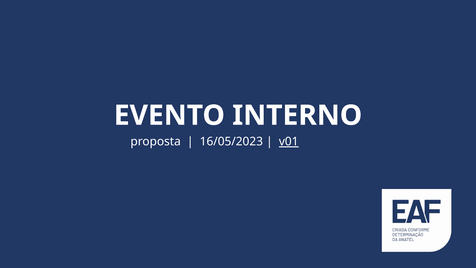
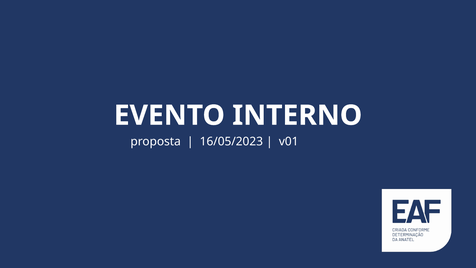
v01 underline: present -> none
